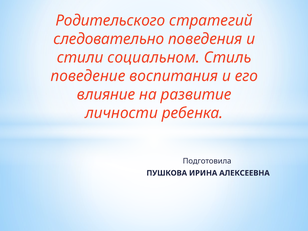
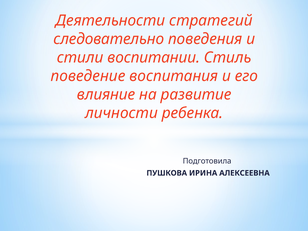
Родительского: Родительского -> Деятельности
социальном: социальном -> воспитании
